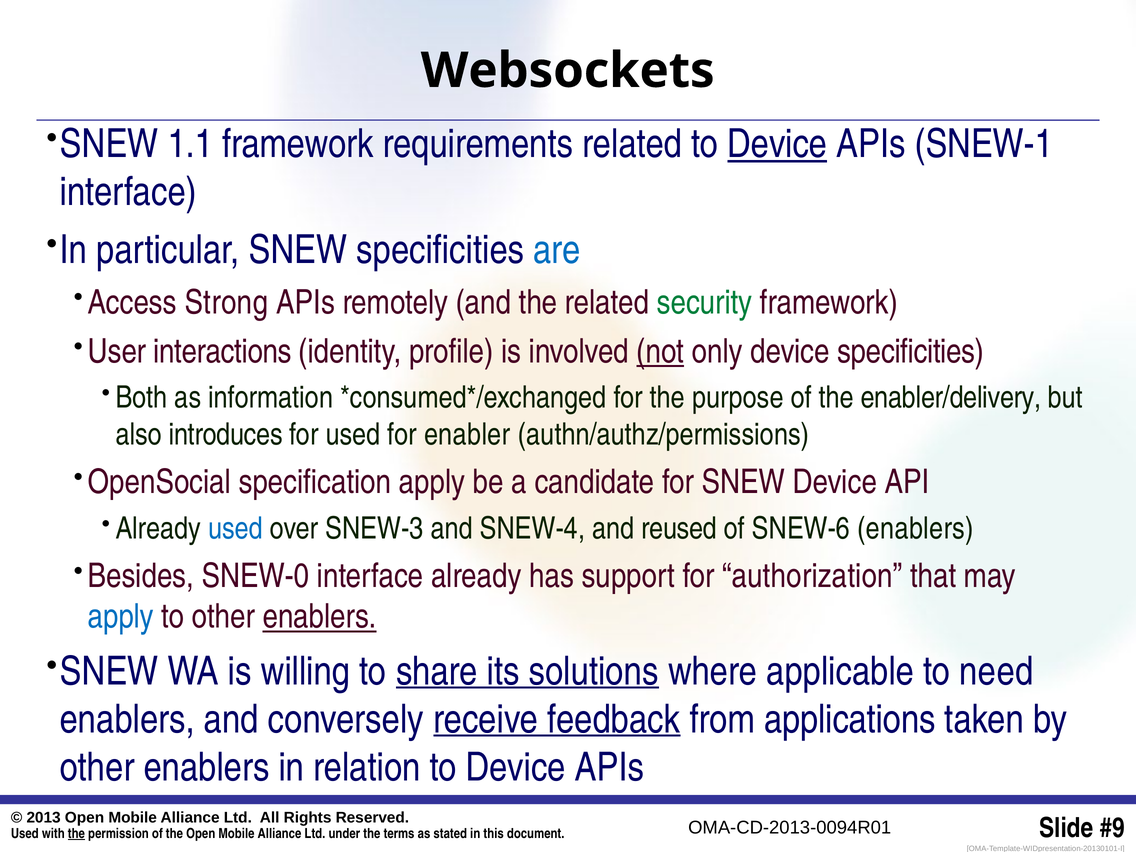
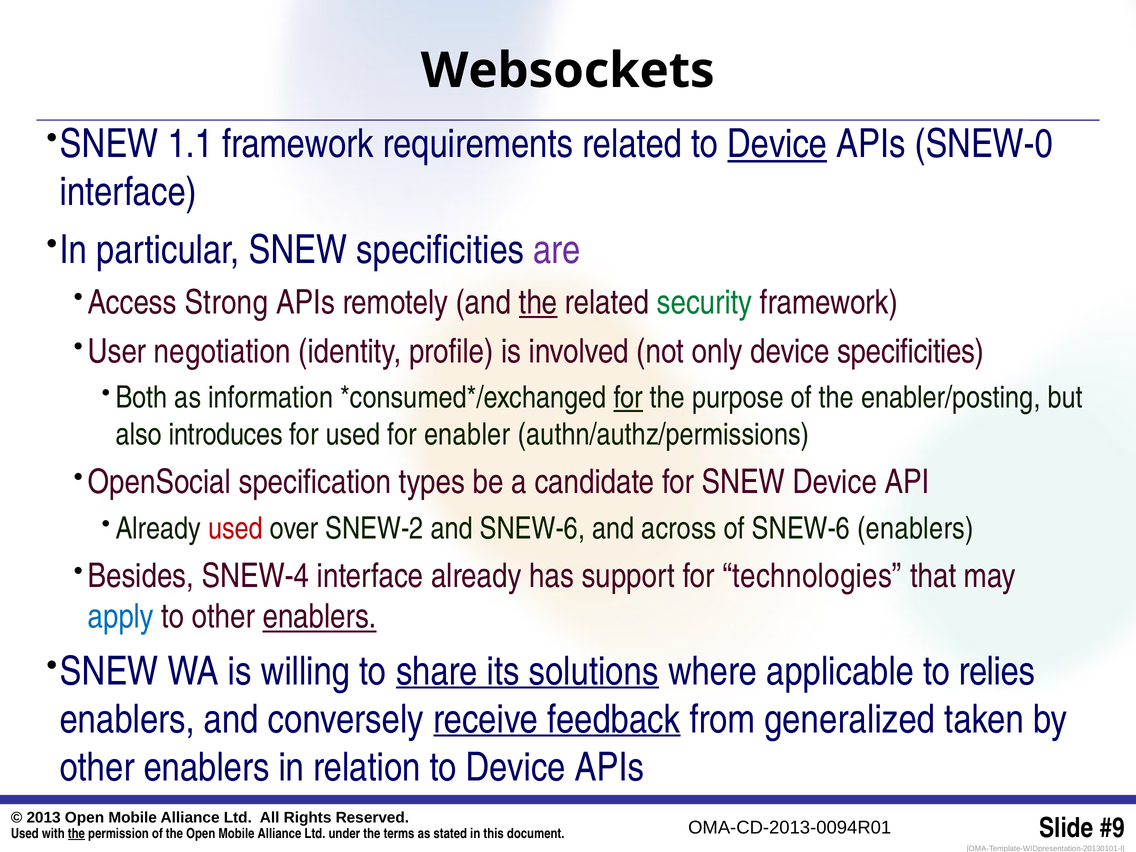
SNEW-1: SNEW-1 -> SNEW-0
are colour: blue -> purple
the at (538, 302) underline: none -> present
interactions: interactions -> negotiation
not underline: present -> none
for at (628, 398) underline: none -> present
enabler/delivery: enabler/delivery -> enabler/posting
specification apply: apply -> types
used at (235, 529) colour: blue -> red
SNEW-3: SNEW-3 -> SNEW-2
and SNEW-4: SNEW-4 -> SNEW-6
reused: reused -> across
SNEW-0: SNEW-0 -> SNEW-4
authorization: authorization -> technologies
need: need -> relies
applications: applications -> generalized
